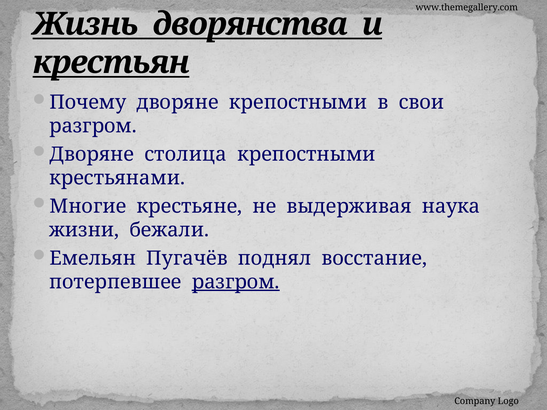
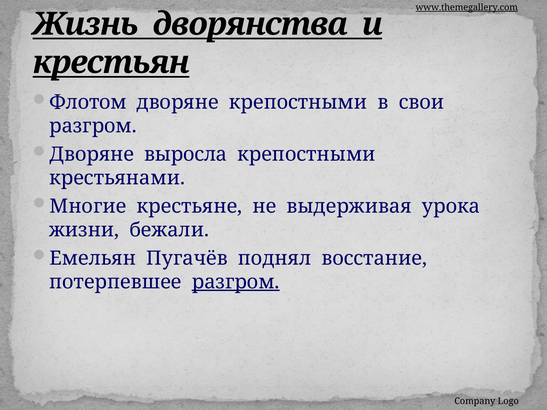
www.themegallery.com underline: none -> present
Почему: Почему -> Флотом
столица: столица -> выросла
наука: наука -> урока
